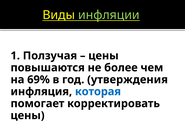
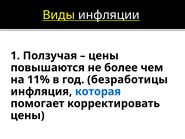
инфляции colour: light green -> white
69%: 69% -> 11%
утверждения: утверждения -> безработицы
